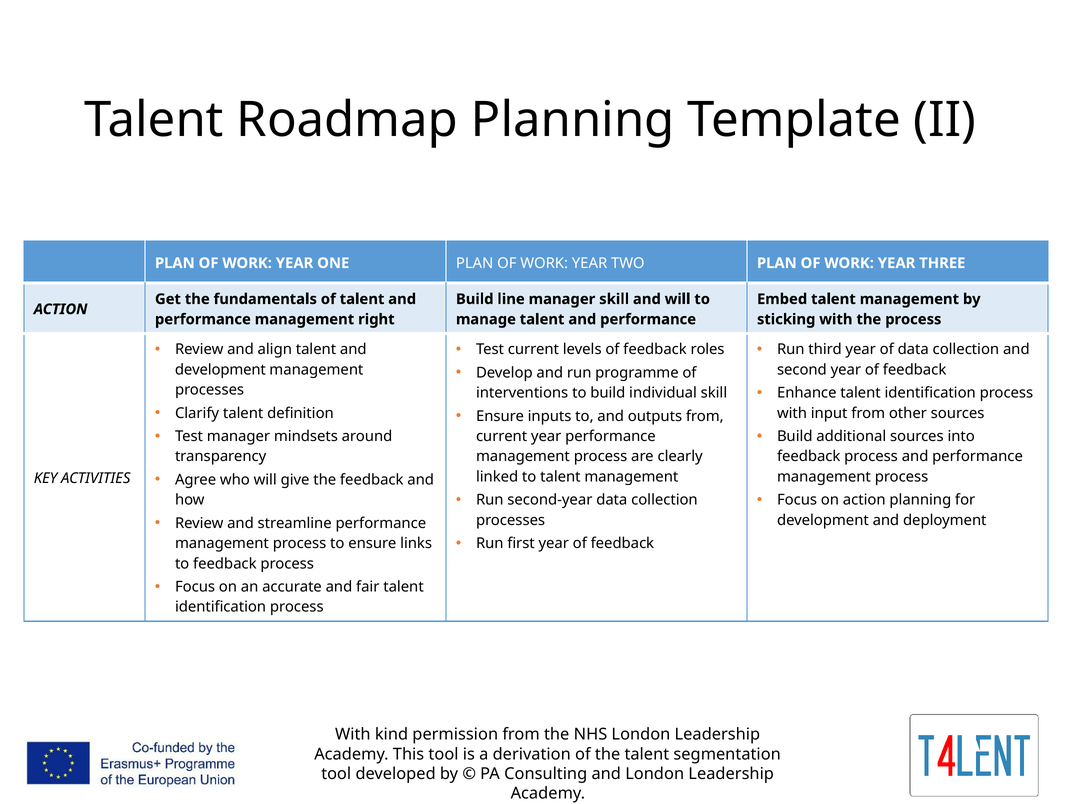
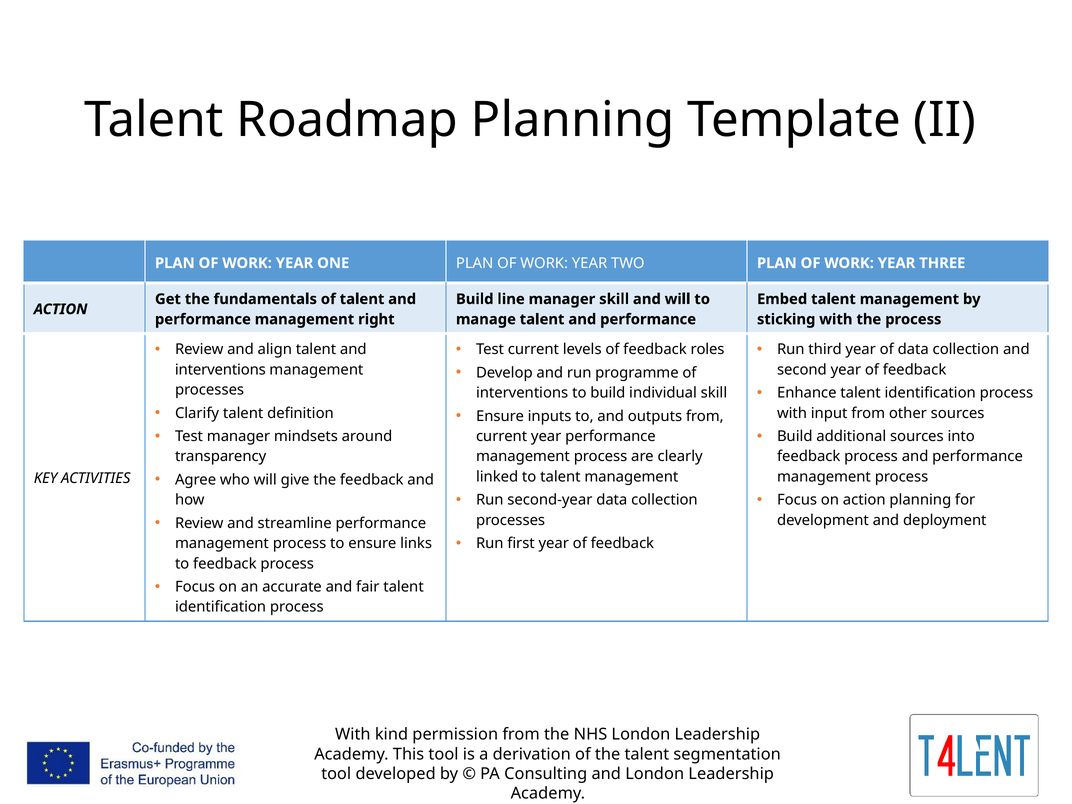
development at (220, 370): development -> interventions
